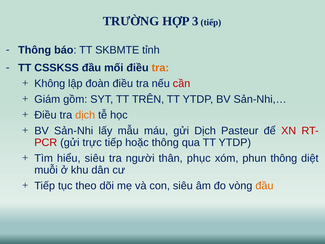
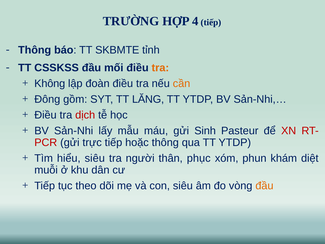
3: 3 -> 4
cần colour: red -> orange
Giám: Giám -> Đông
TRÊN: TRÊN -> LĂNG
dịch at (85, 115) colour: orange -> red
gửi Dịch: Dịch -> Sinh
phun thông: thông -> khám
